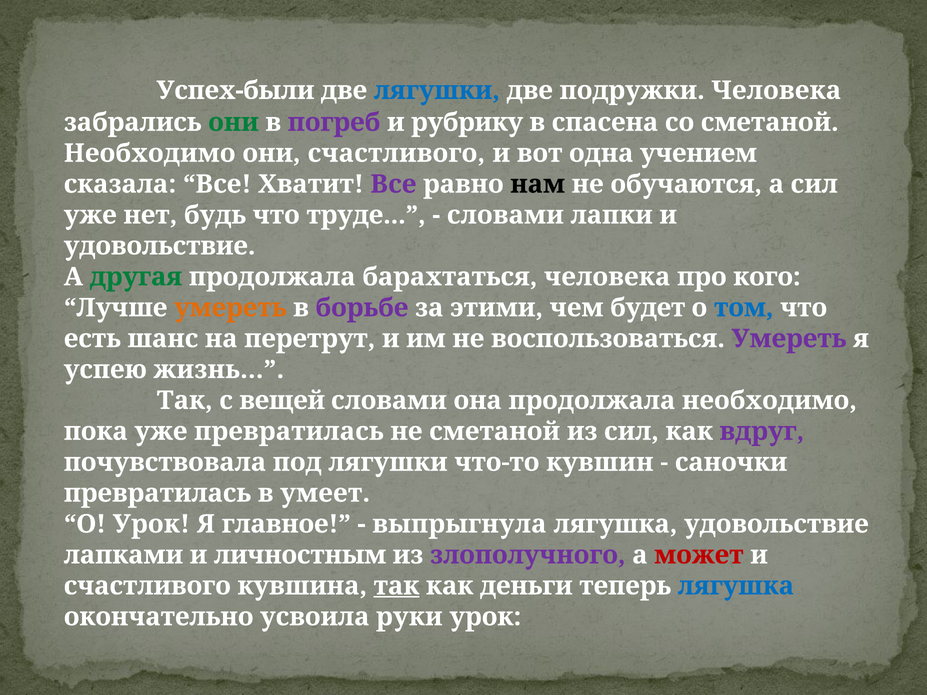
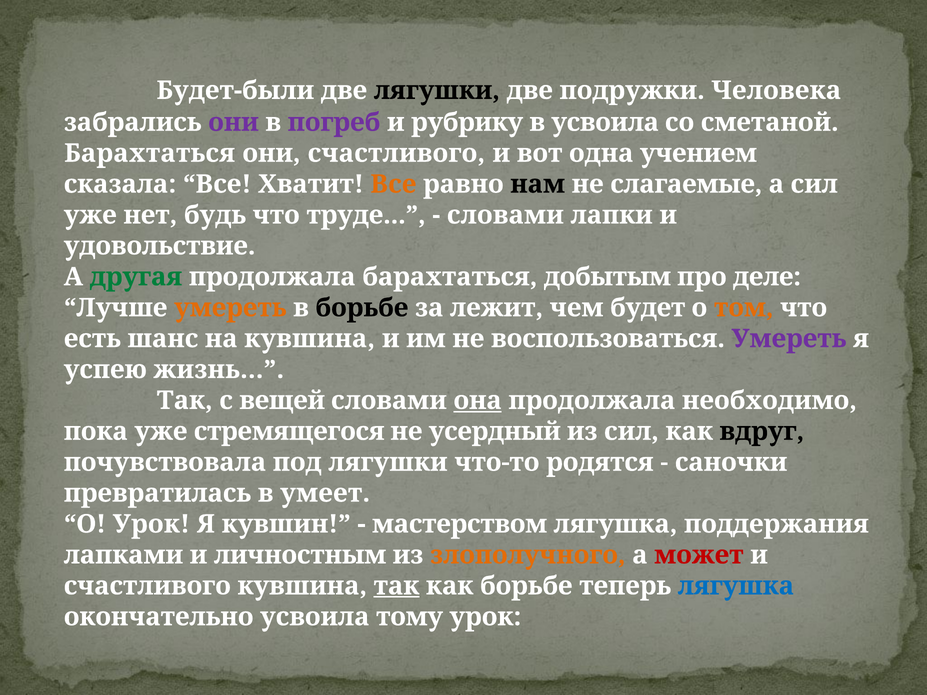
Успех-были: Успех-были -> Будет-были
лягушки at (437, 90) colour: blue -> black
они at (233, 122) colour: green -> purple
в спасена: спасена -> усвоила
Необходимо at (150, 153): Необходимо -> Барахтаться
Все at (393, 184) colour: purple -> orange
обучаются: обучаются -> слагаемые
барахтаться человека: человека -> добытым
кого: кого -> деле
борьбе at (362, 308) colour: purple -> black
этими: этими -> лежит
том colour: blue -> orange
на перетрут: перетрут -> кувшина
она underline: none -> present
уже превратилась: превратилась -> стремящегося
не сметаной: сметаной -> усердный
вдруг colour: purple -> black
кувшин: кувшин -> родятся
главное: главное -> кувшин
выпрыгнула: выпрыгнула -> мастерством
лягушка удовольствие: удовольствие -> поддержания
злополучного colour: purple -> orange
как деньги: деньги -> борьбе
руки: руки -> тому
